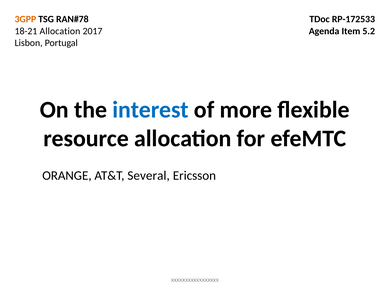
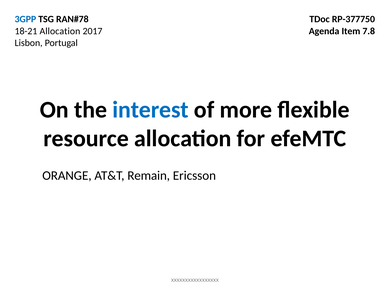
3GPP colour: orange -> blue
RP-172533: RP-172533 -> RP-377750
5.2: 5.2 -> 7.8
Several: Several -> Remain
